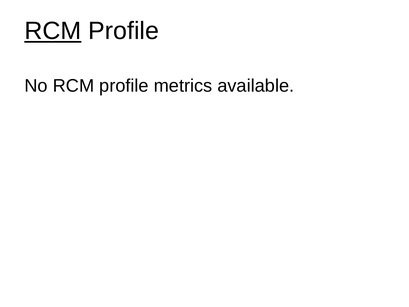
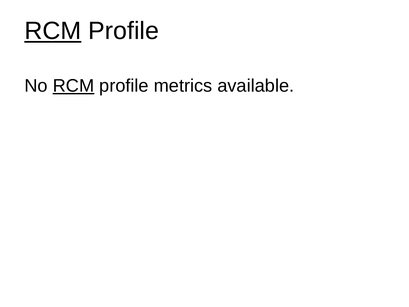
RCM at (73, 86) underline: none -> present
